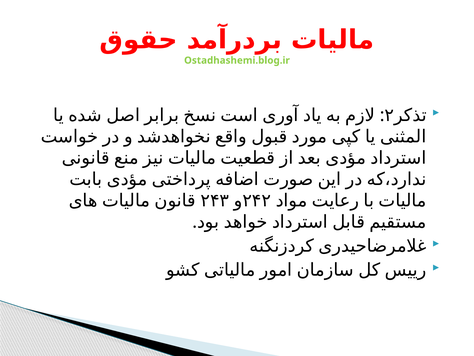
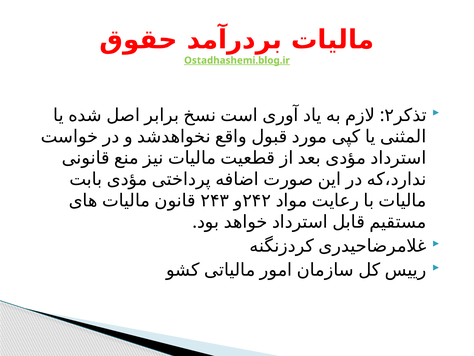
Ostadhashemi.blog.ir underline: none -> present
